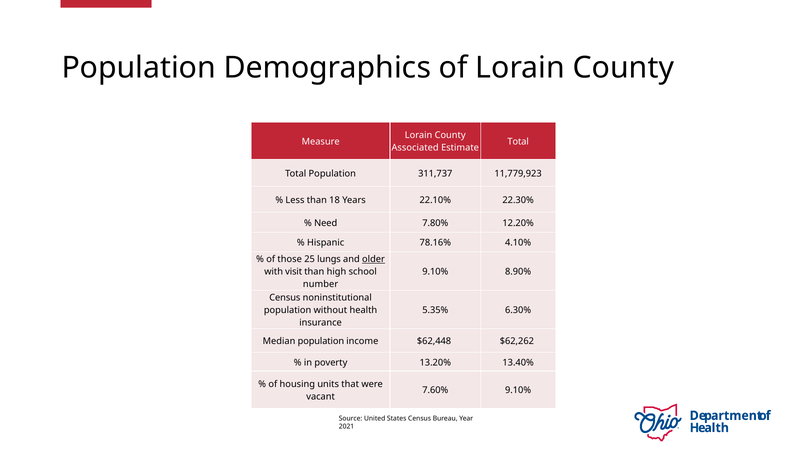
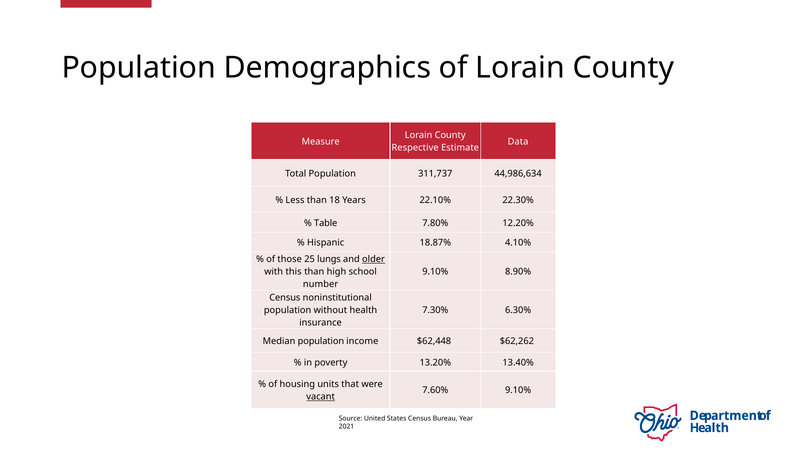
Total at (518, 141): Total -> Data
Associated: Associated -> Respective
11,779,923: 11,779,923 -> 44,986,634
Need: Need -> Table
78.16%: 78.16% -> 18.87%
visit: visit -> this
5.35%: 5.35% -> 7.30%
vacant underline: none -> present
